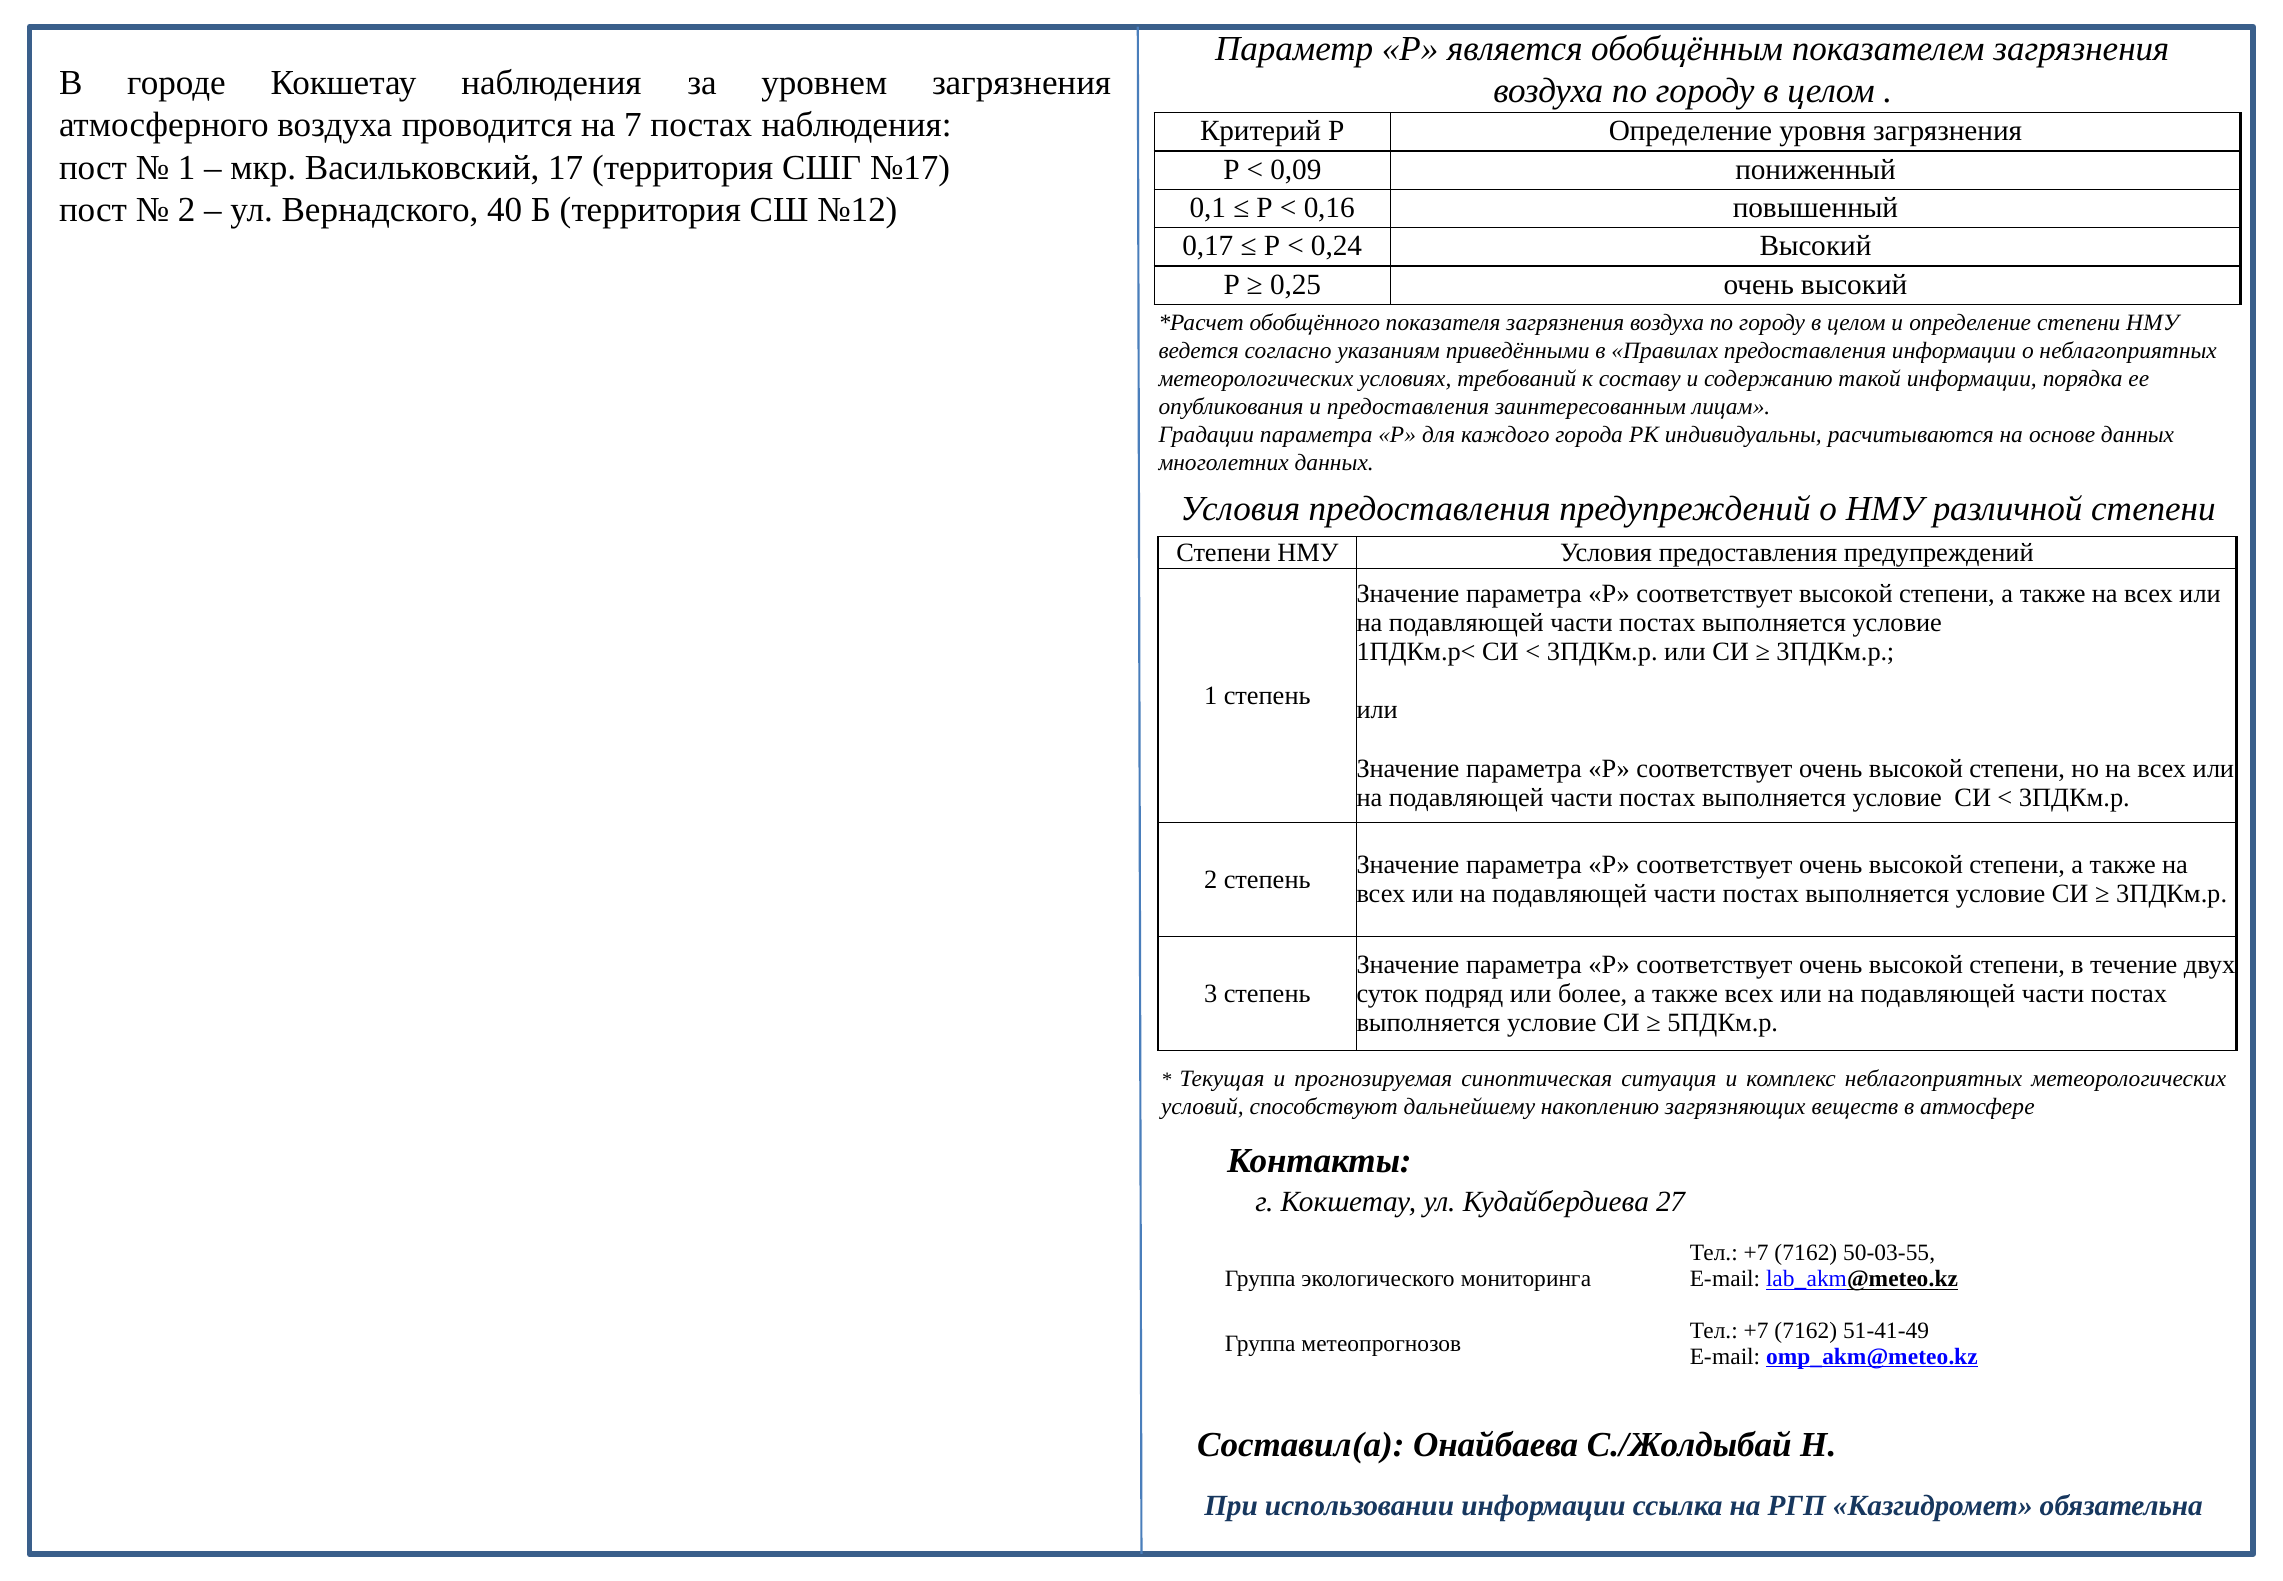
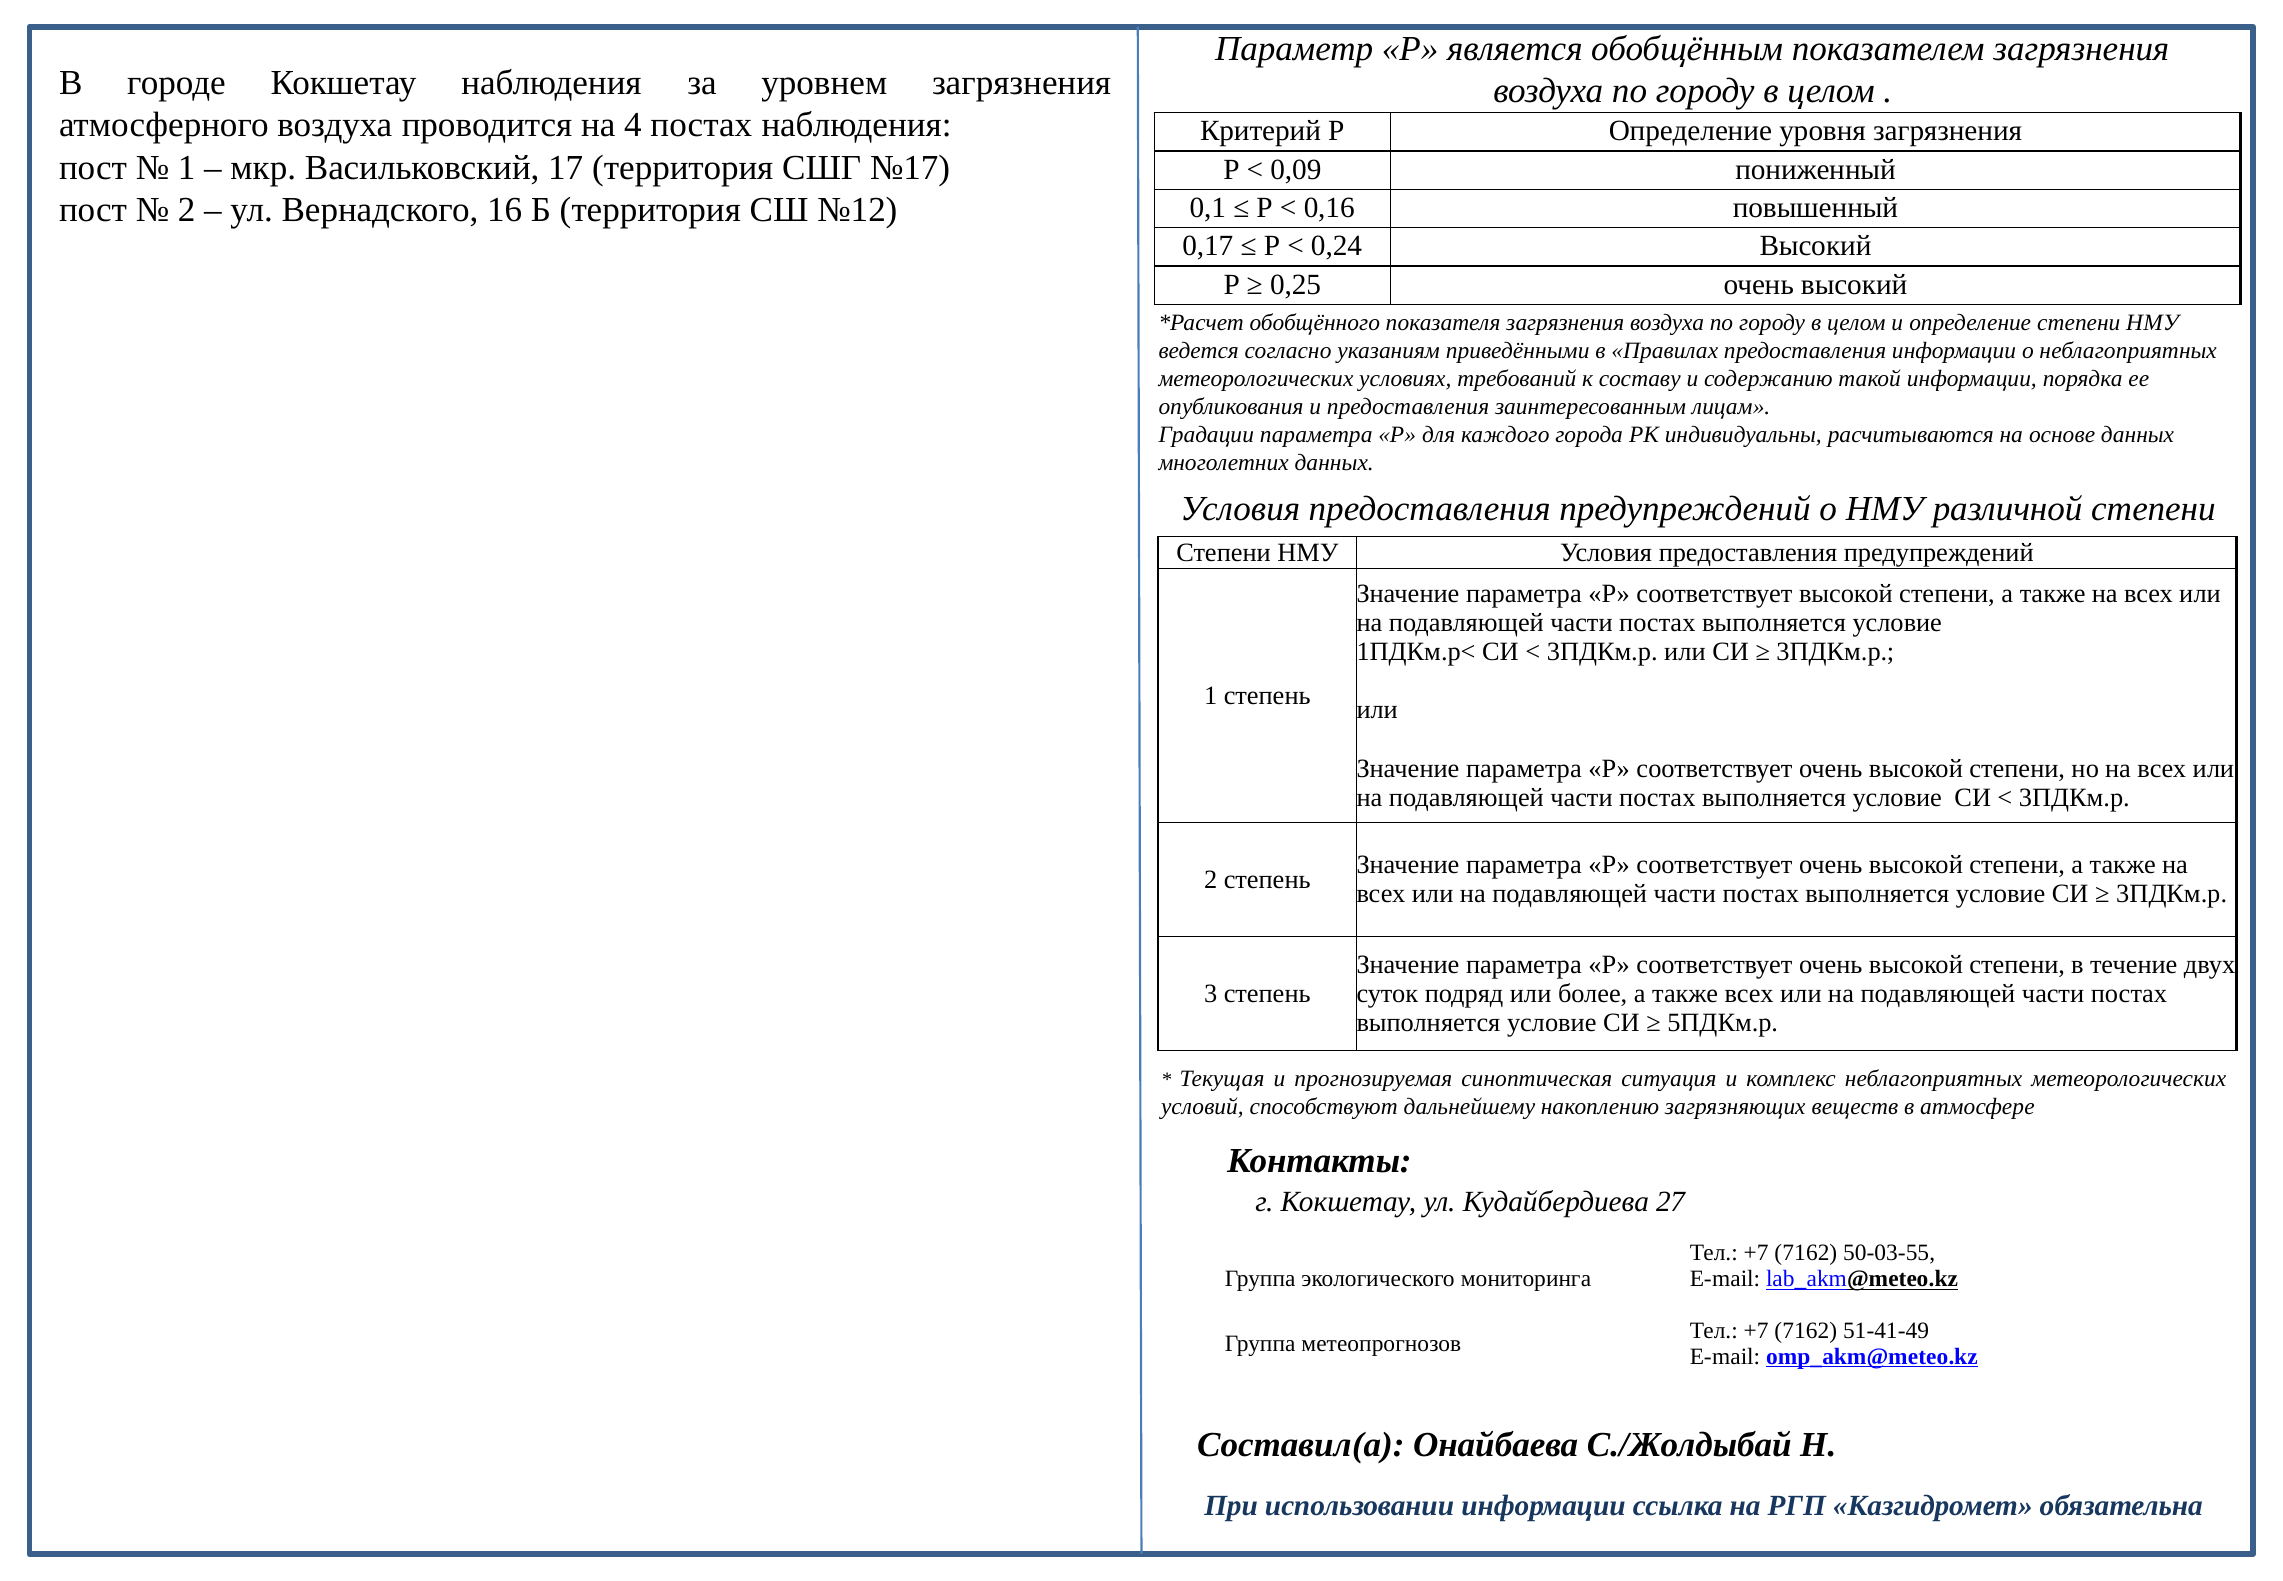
7: 7 -> 4
40: 40 -> 16
